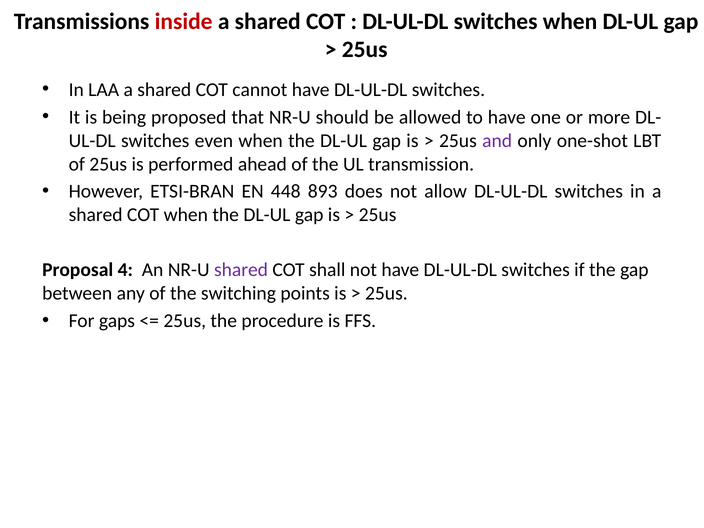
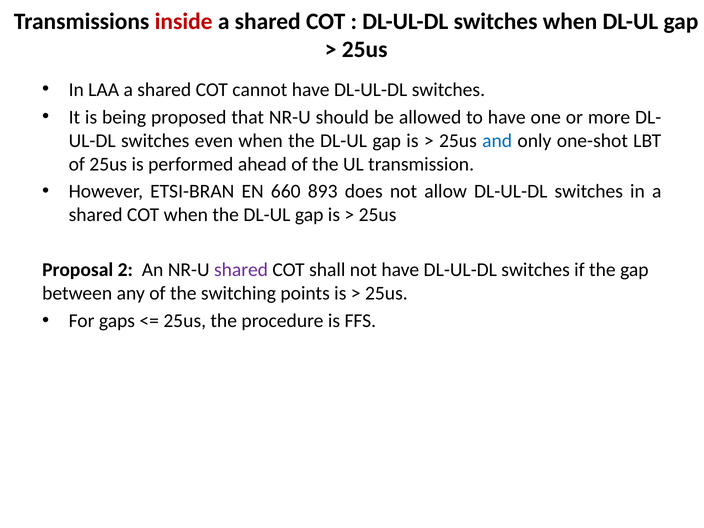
and colour: purple -> blue
448: 448 -> 660
4: 4 -> 2
